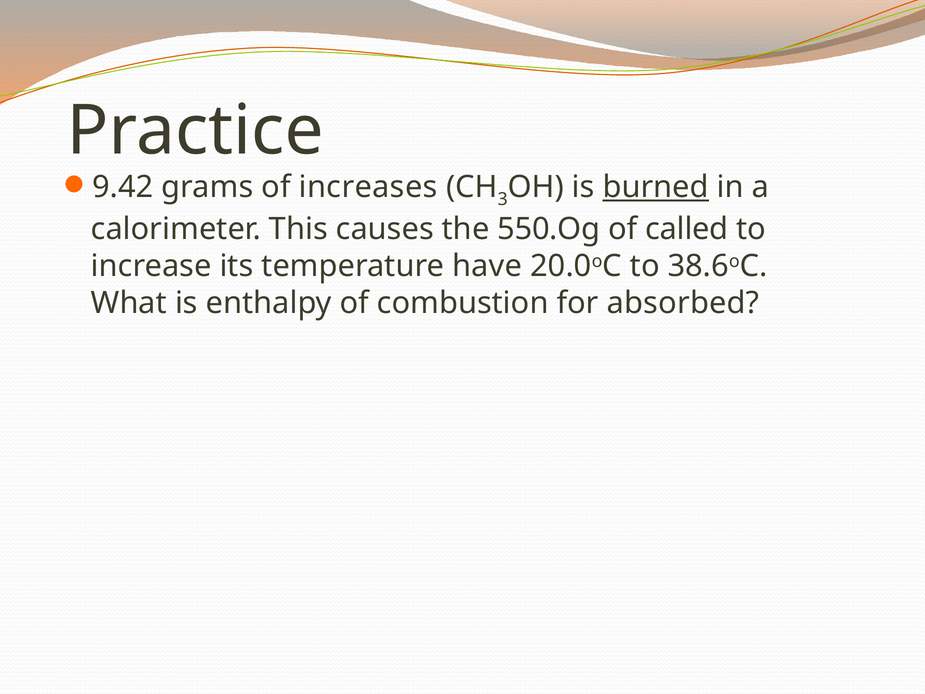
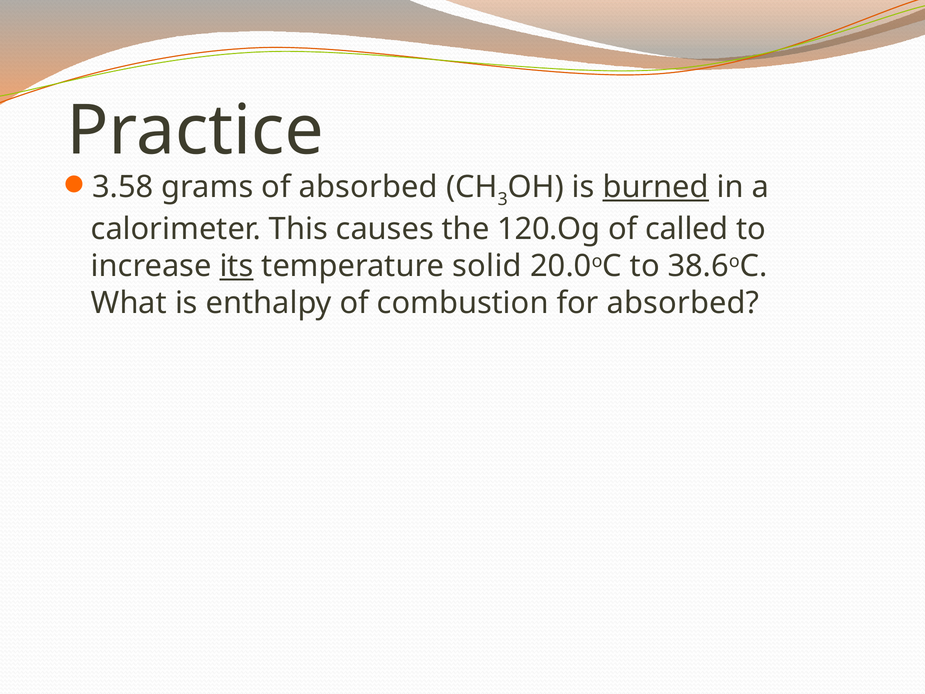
9.42: 9.42 -> 3.58
of increases: increases -> absorbed
550.Og: 550.Og -> 120.Og
its underline: none -> present
have: have -> solid
